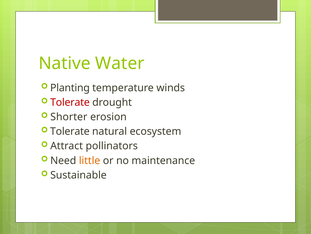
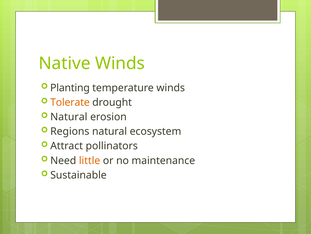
Native Water: Water -> Winds
Tolerate at (70, 102) colour: red -> orange
Shorter at (69, 117): Shorter -> Natural
Tolerate at (70, 131): Tolerate -> Regions
